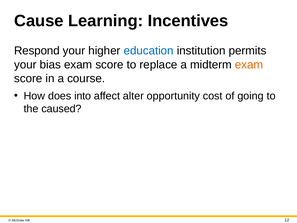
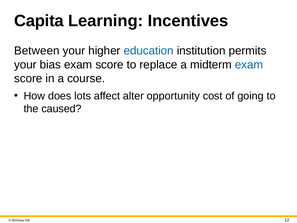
Cause: Cause -> Capita
Respond: Respond -> Between
exam at (249, 65) colour: orange -> blue
into: into -> lots
